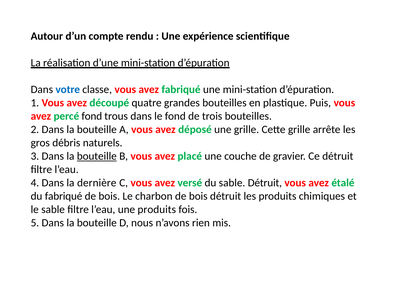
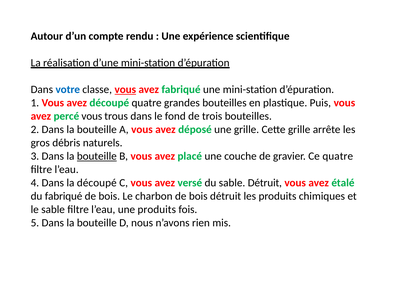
vous at (125, 90) underline: none -> present
percé fond: fond -> vous
Ce détruit: détruit -> quatre
la dernière: dernière -> découpé
